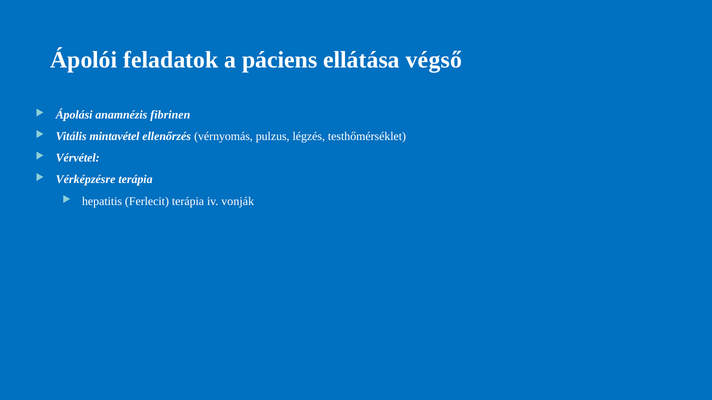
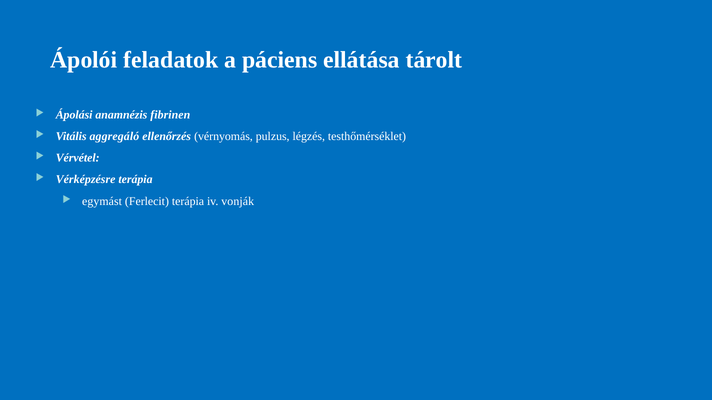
végső: végső -> tárolt
mintavétel: mintavétel -> aggregáló
hepatitis: hepatitis -> egymást
